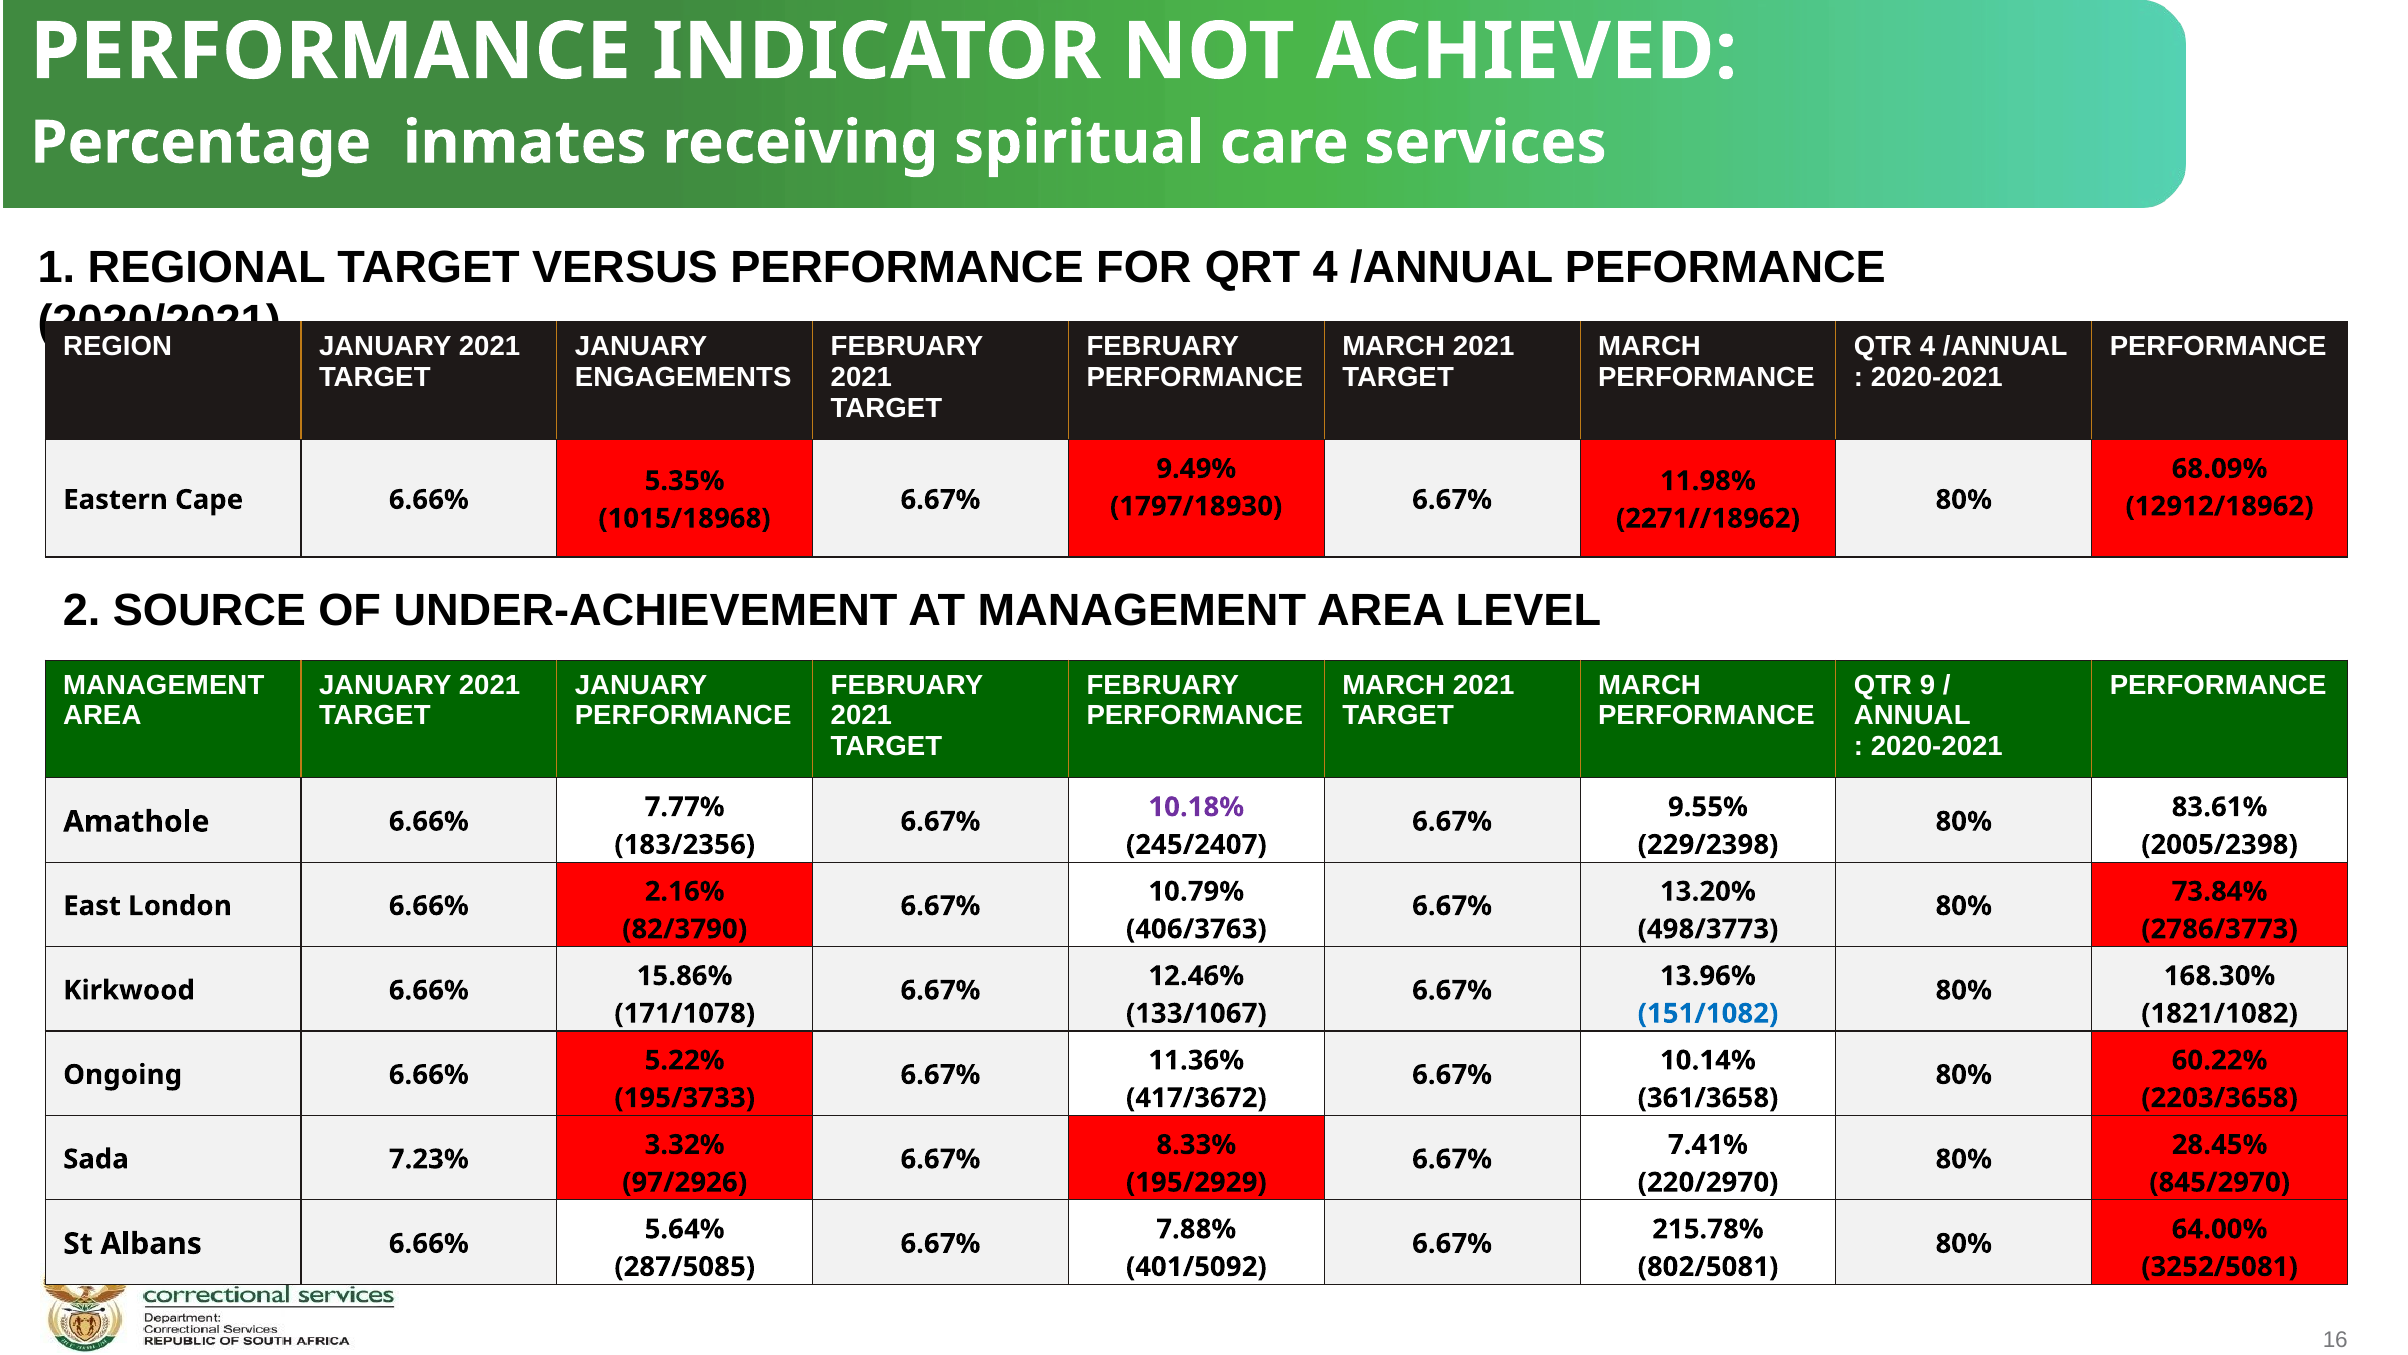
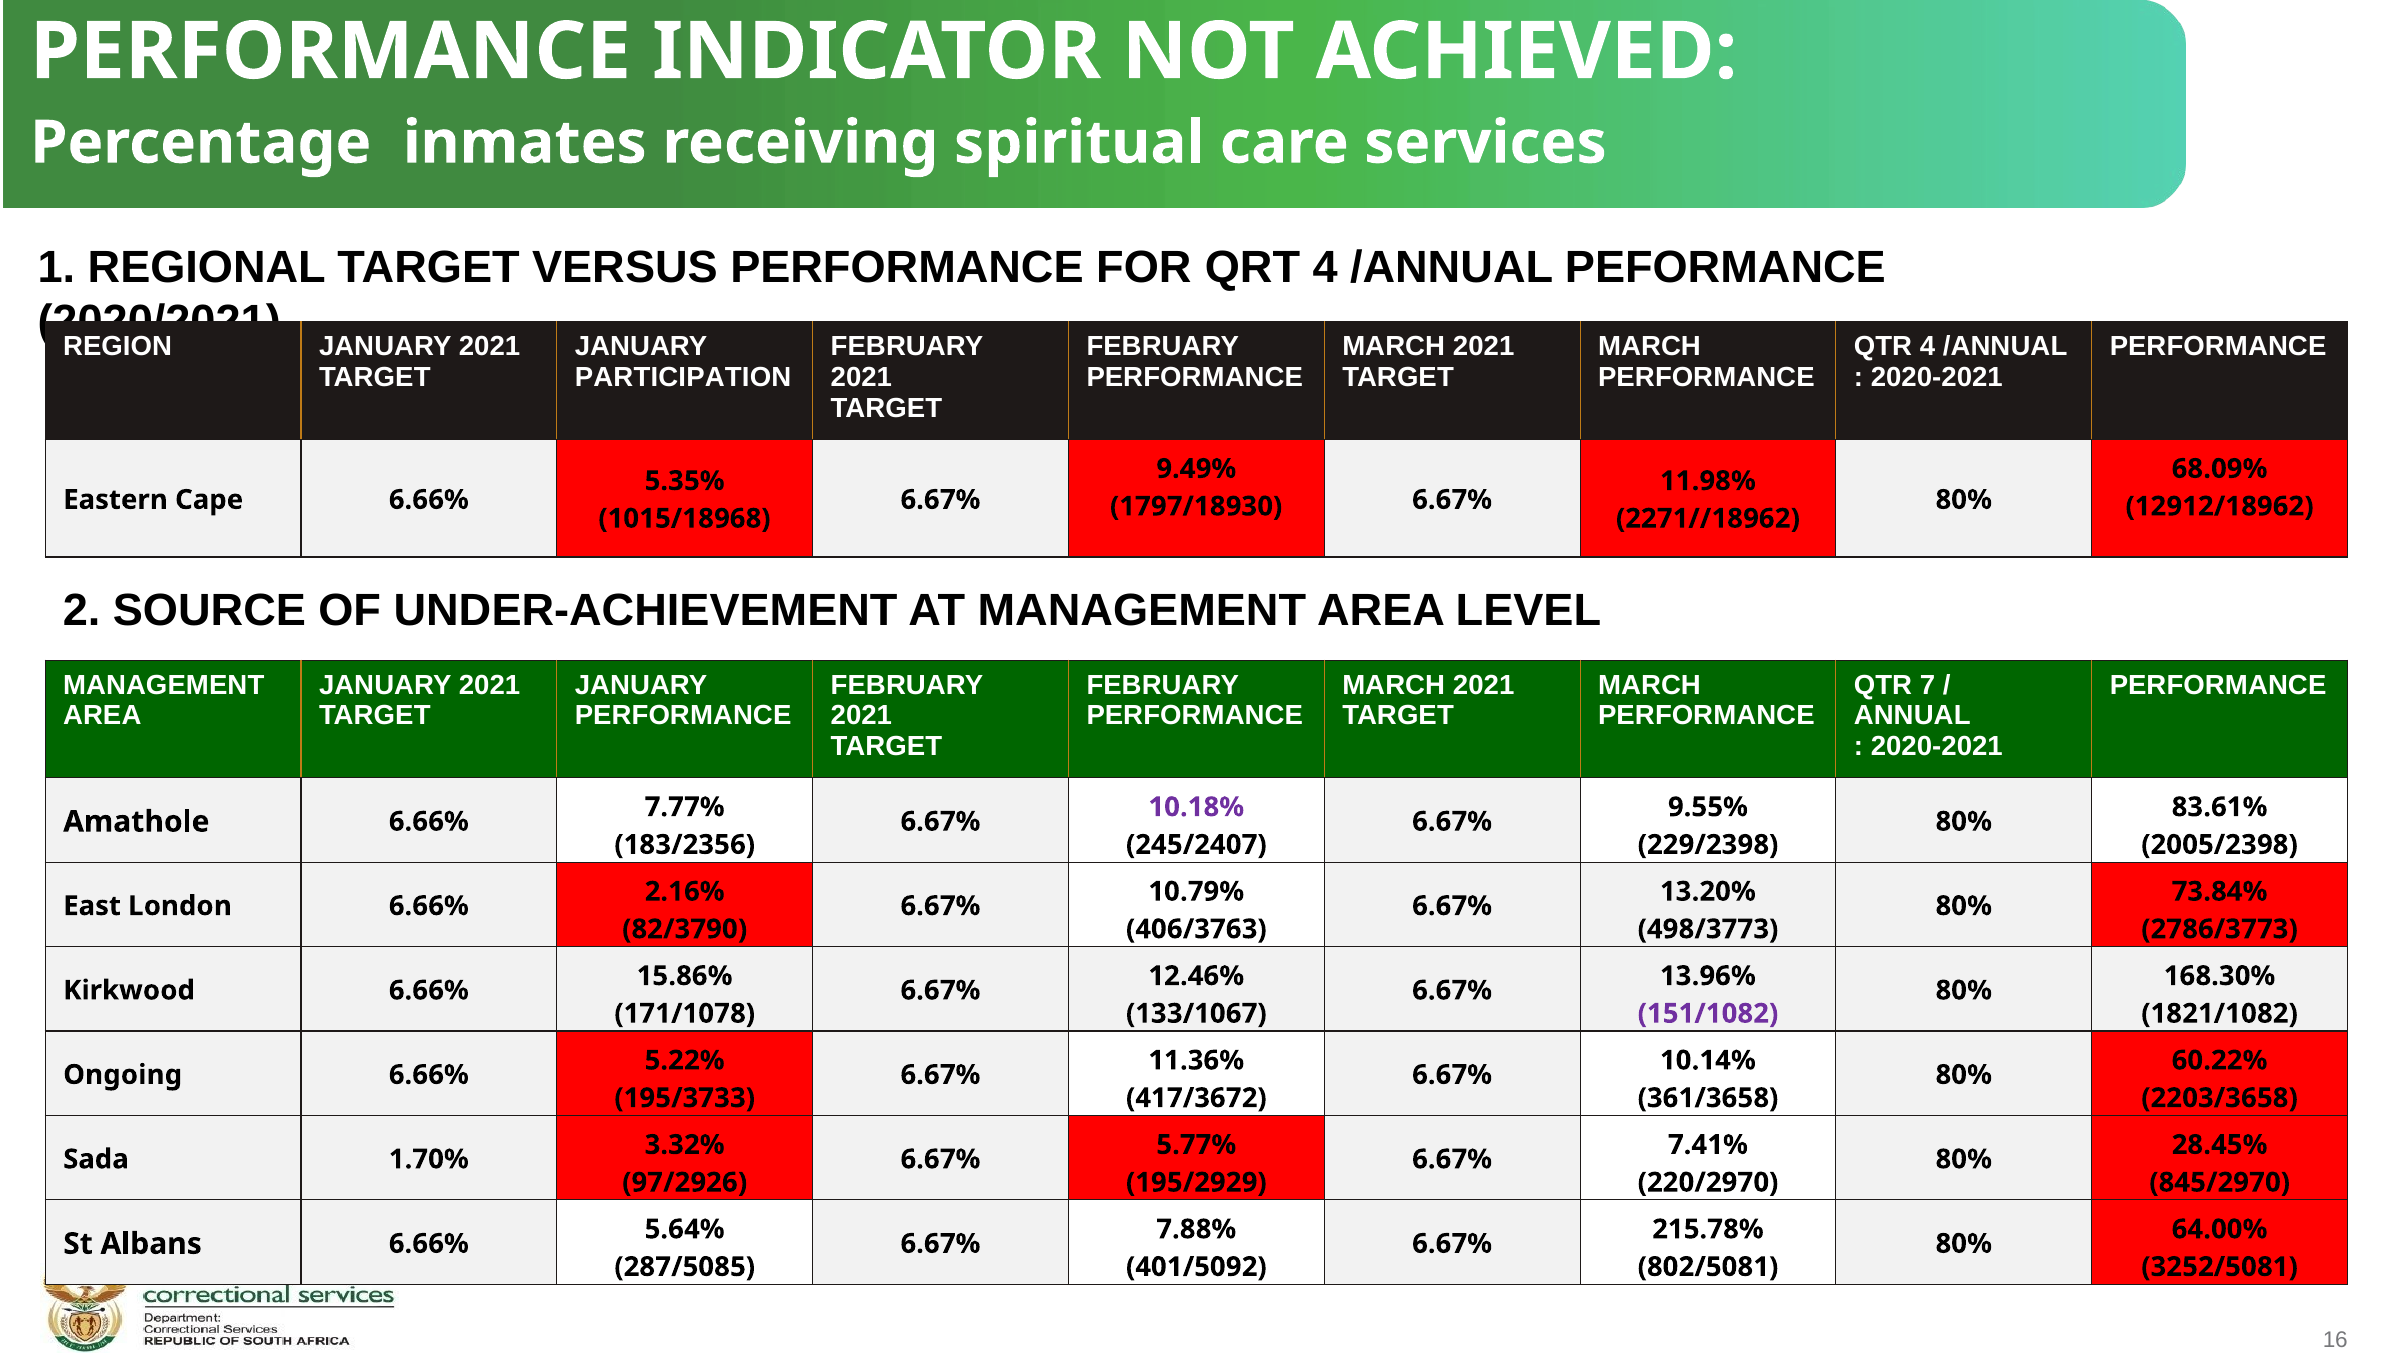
ENGAGEMENTS: ENGAGEMENTS -> PARTICIPATION
9: 9 -> 7
151/1082 colour: blue -> purple
8.33%: 8.33% -> 5.77%
7.23%: 7.23% -> 1.70%
